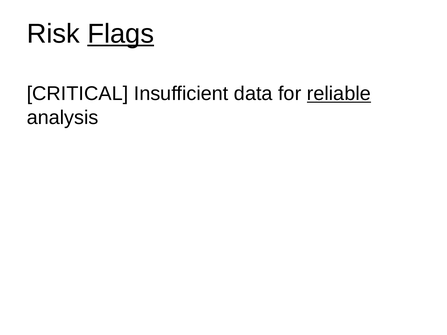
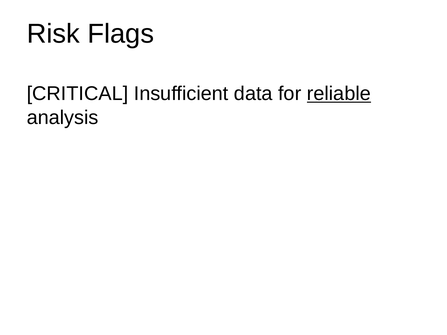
Flags underline: present -> none
